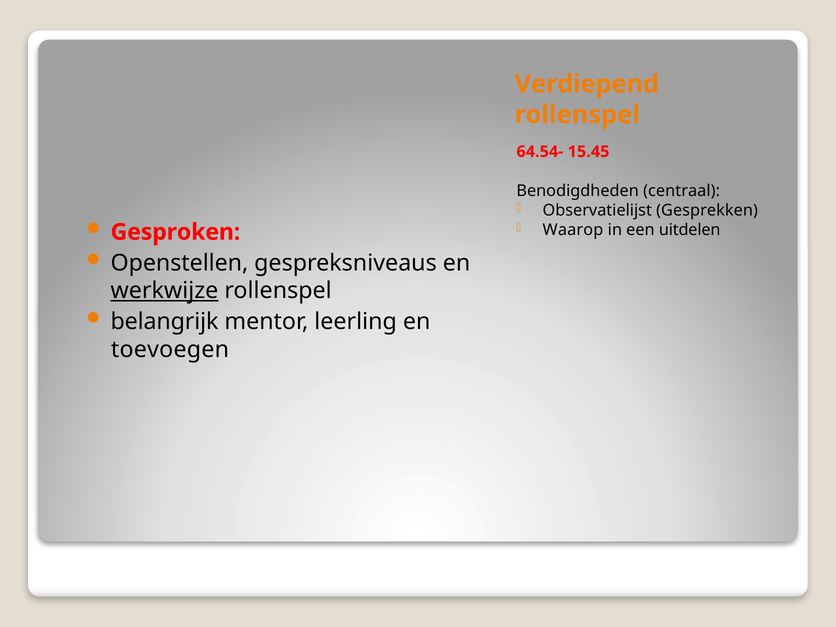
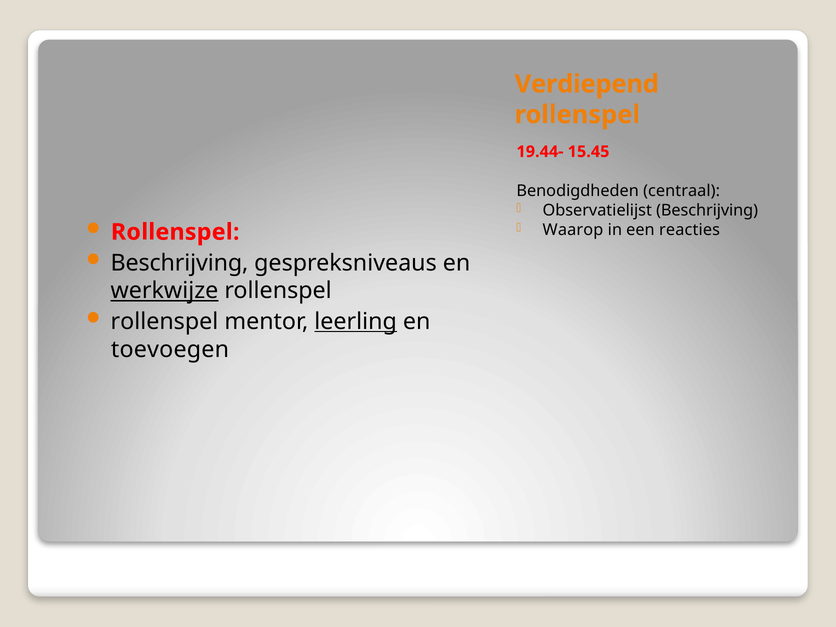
64.54-: 64.54- -> 19.44-
Observatielijst Gesprekken: Gesprekken -> Beschrijving
Gesproken at (175, 232): Gesproken -> Rollenspel
uitdelen: uitdelen -> reacties
Openstellen at (179, 263): Openstellen -> Beschrijving
belangrijk at (165, 321): belangrijk -> rollenspel
leerling underline: none -> present
